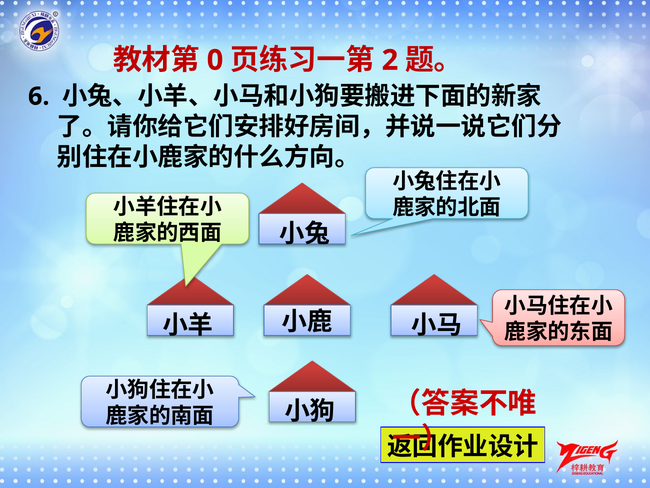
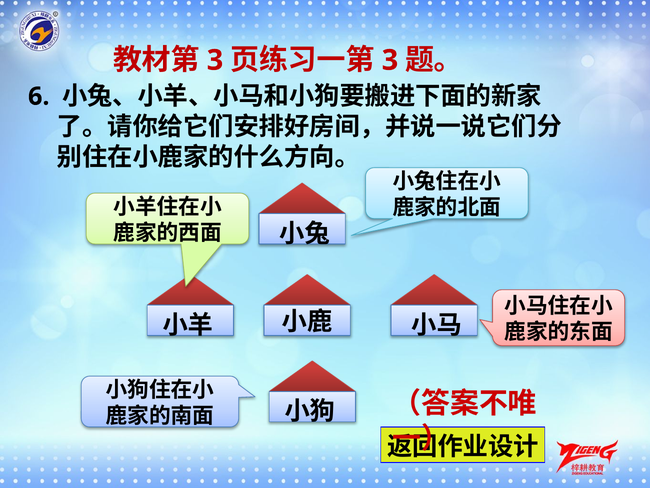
0 at (215, 60): 0 -> 3
2 at (390, 60): 2 -> 3
